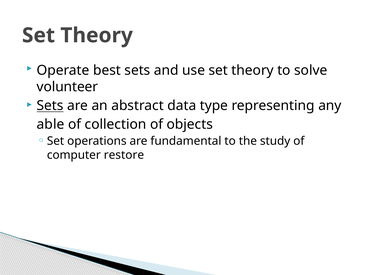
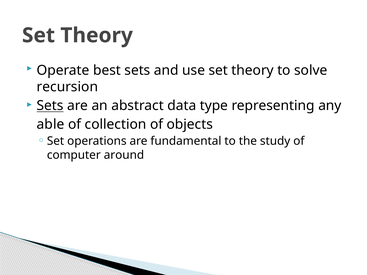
volunteer: volunteer -> recursion
restore: restore -> around
